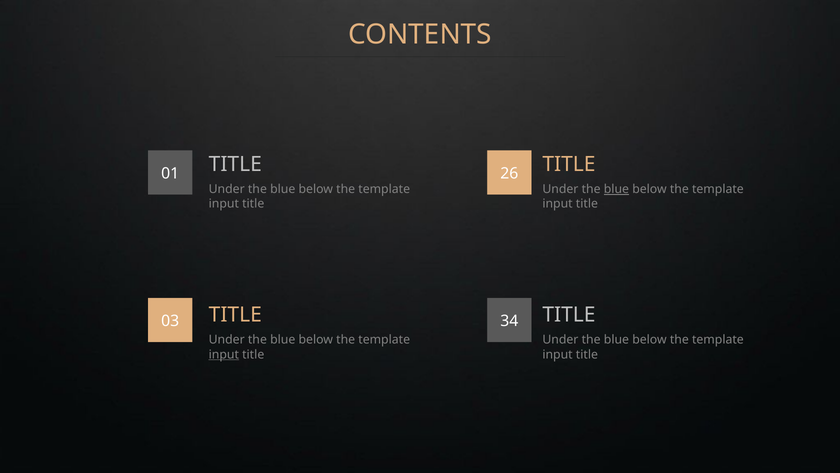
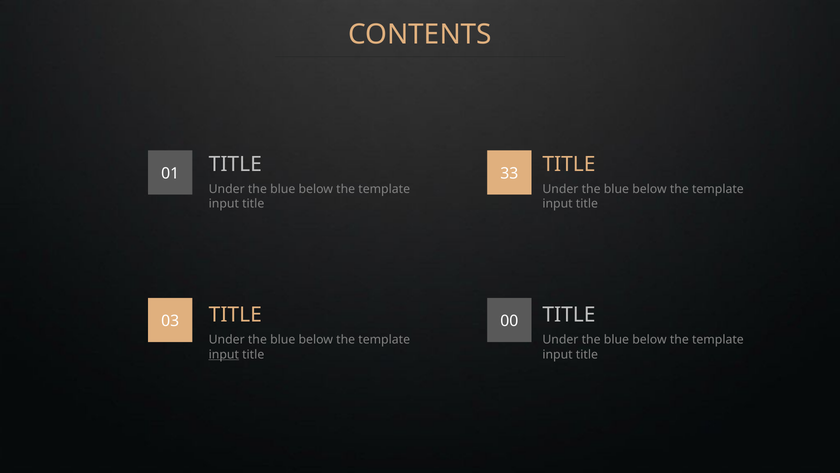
26: 26 -> 33
blue at (616, 189) underline: present -> none
34: 34 -> 00
